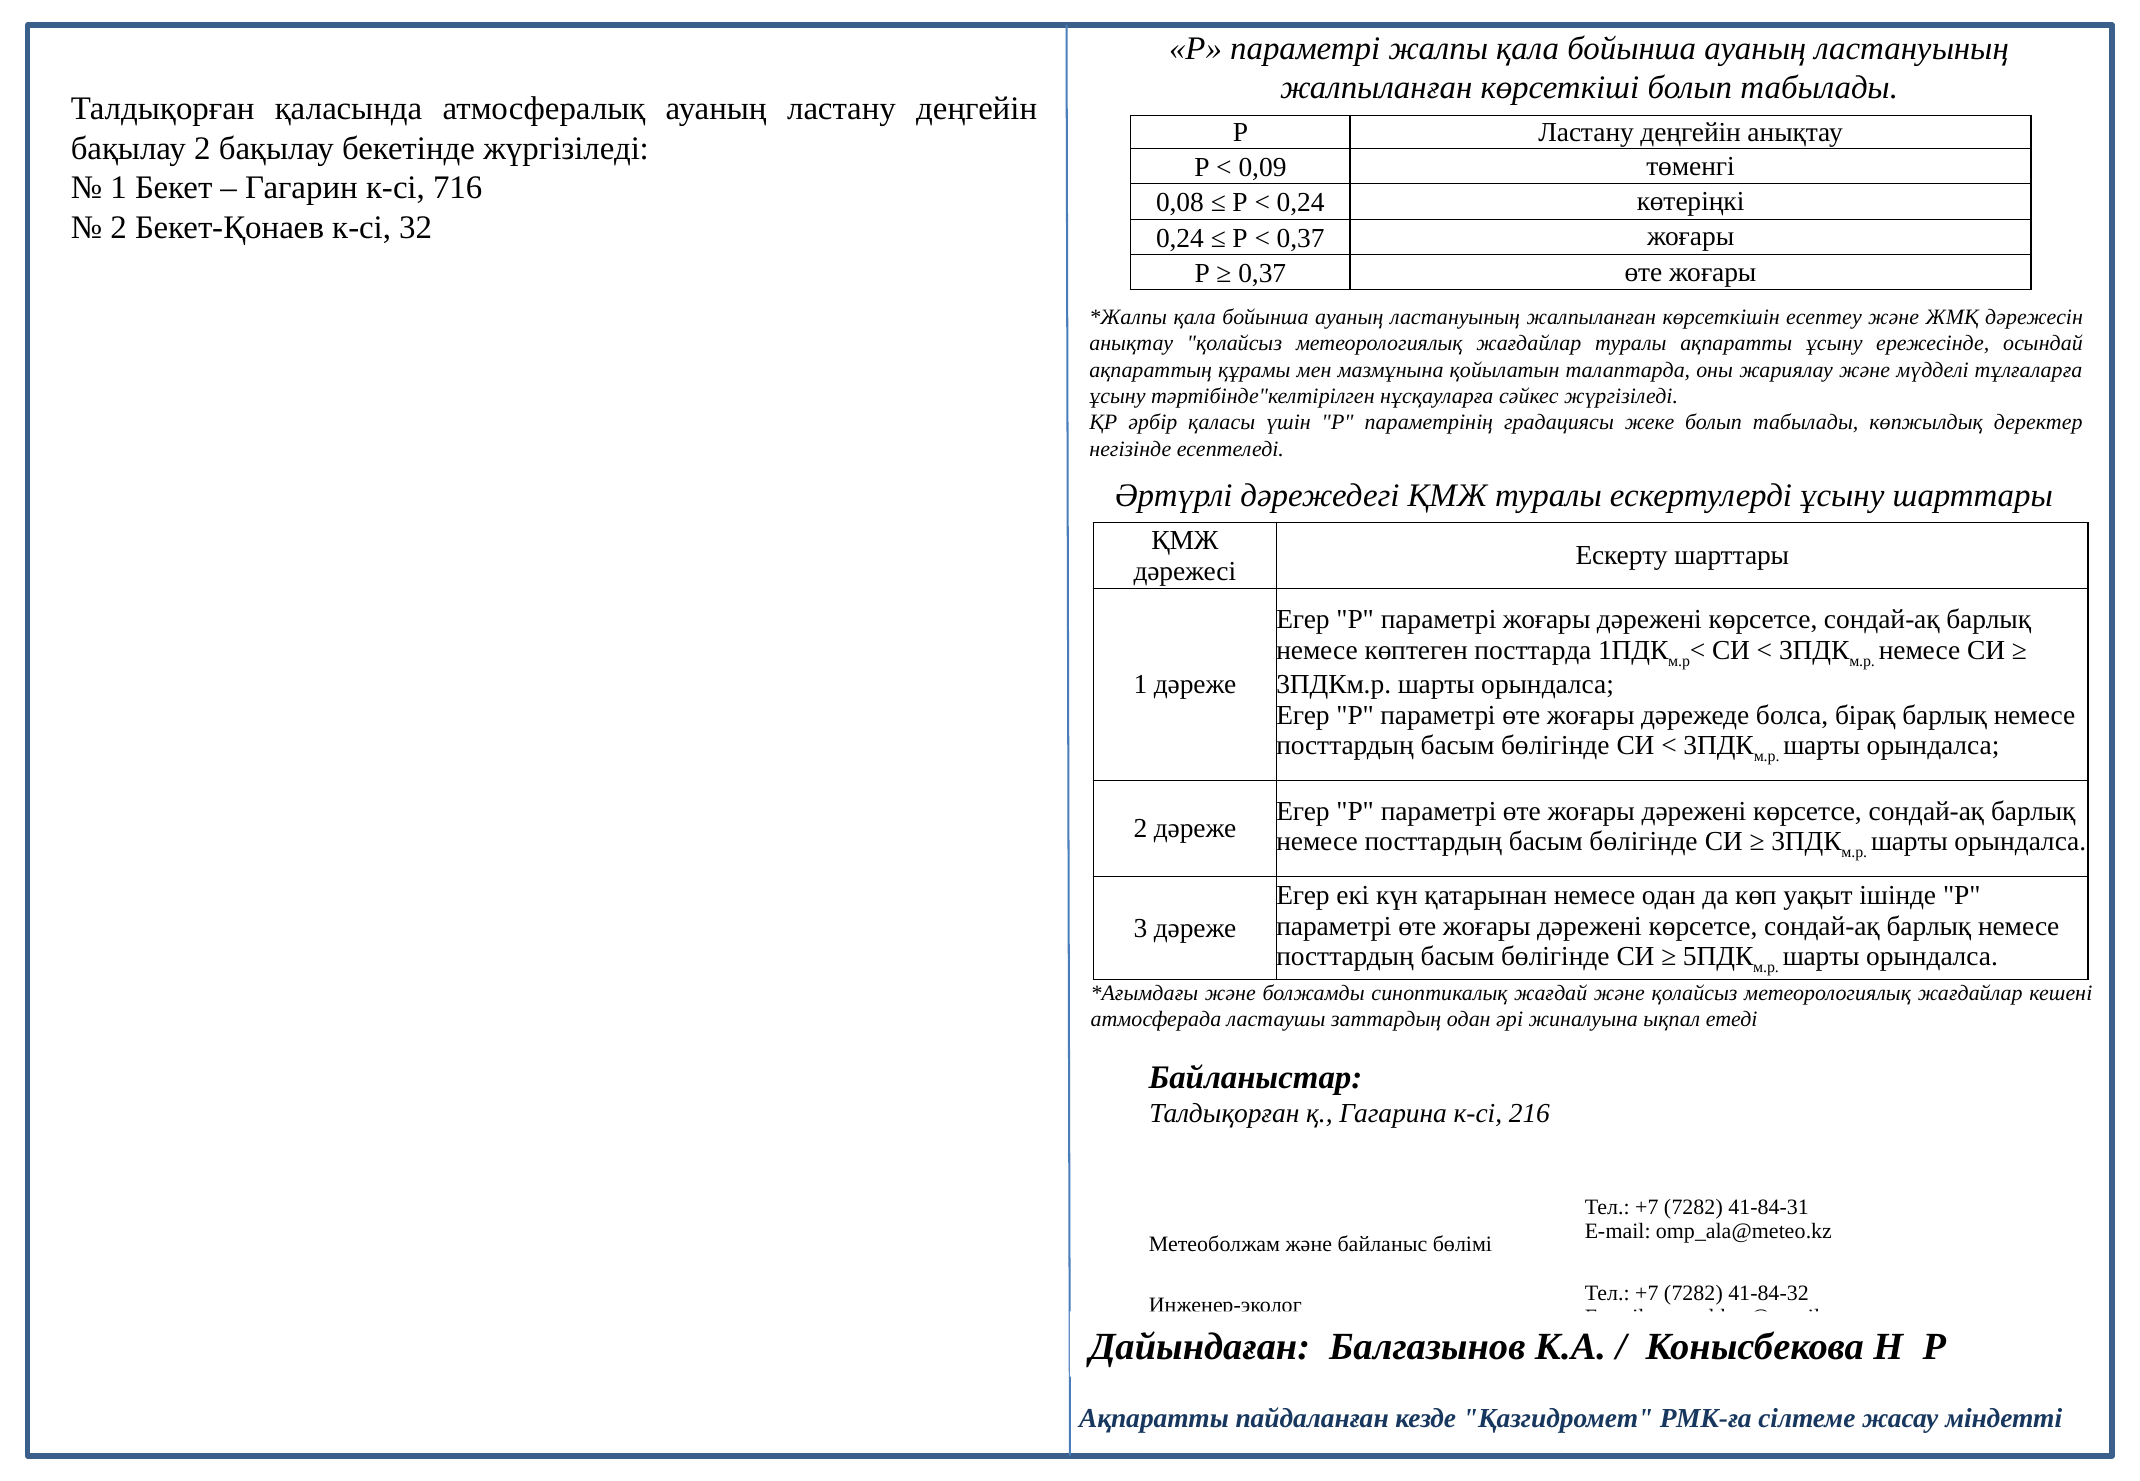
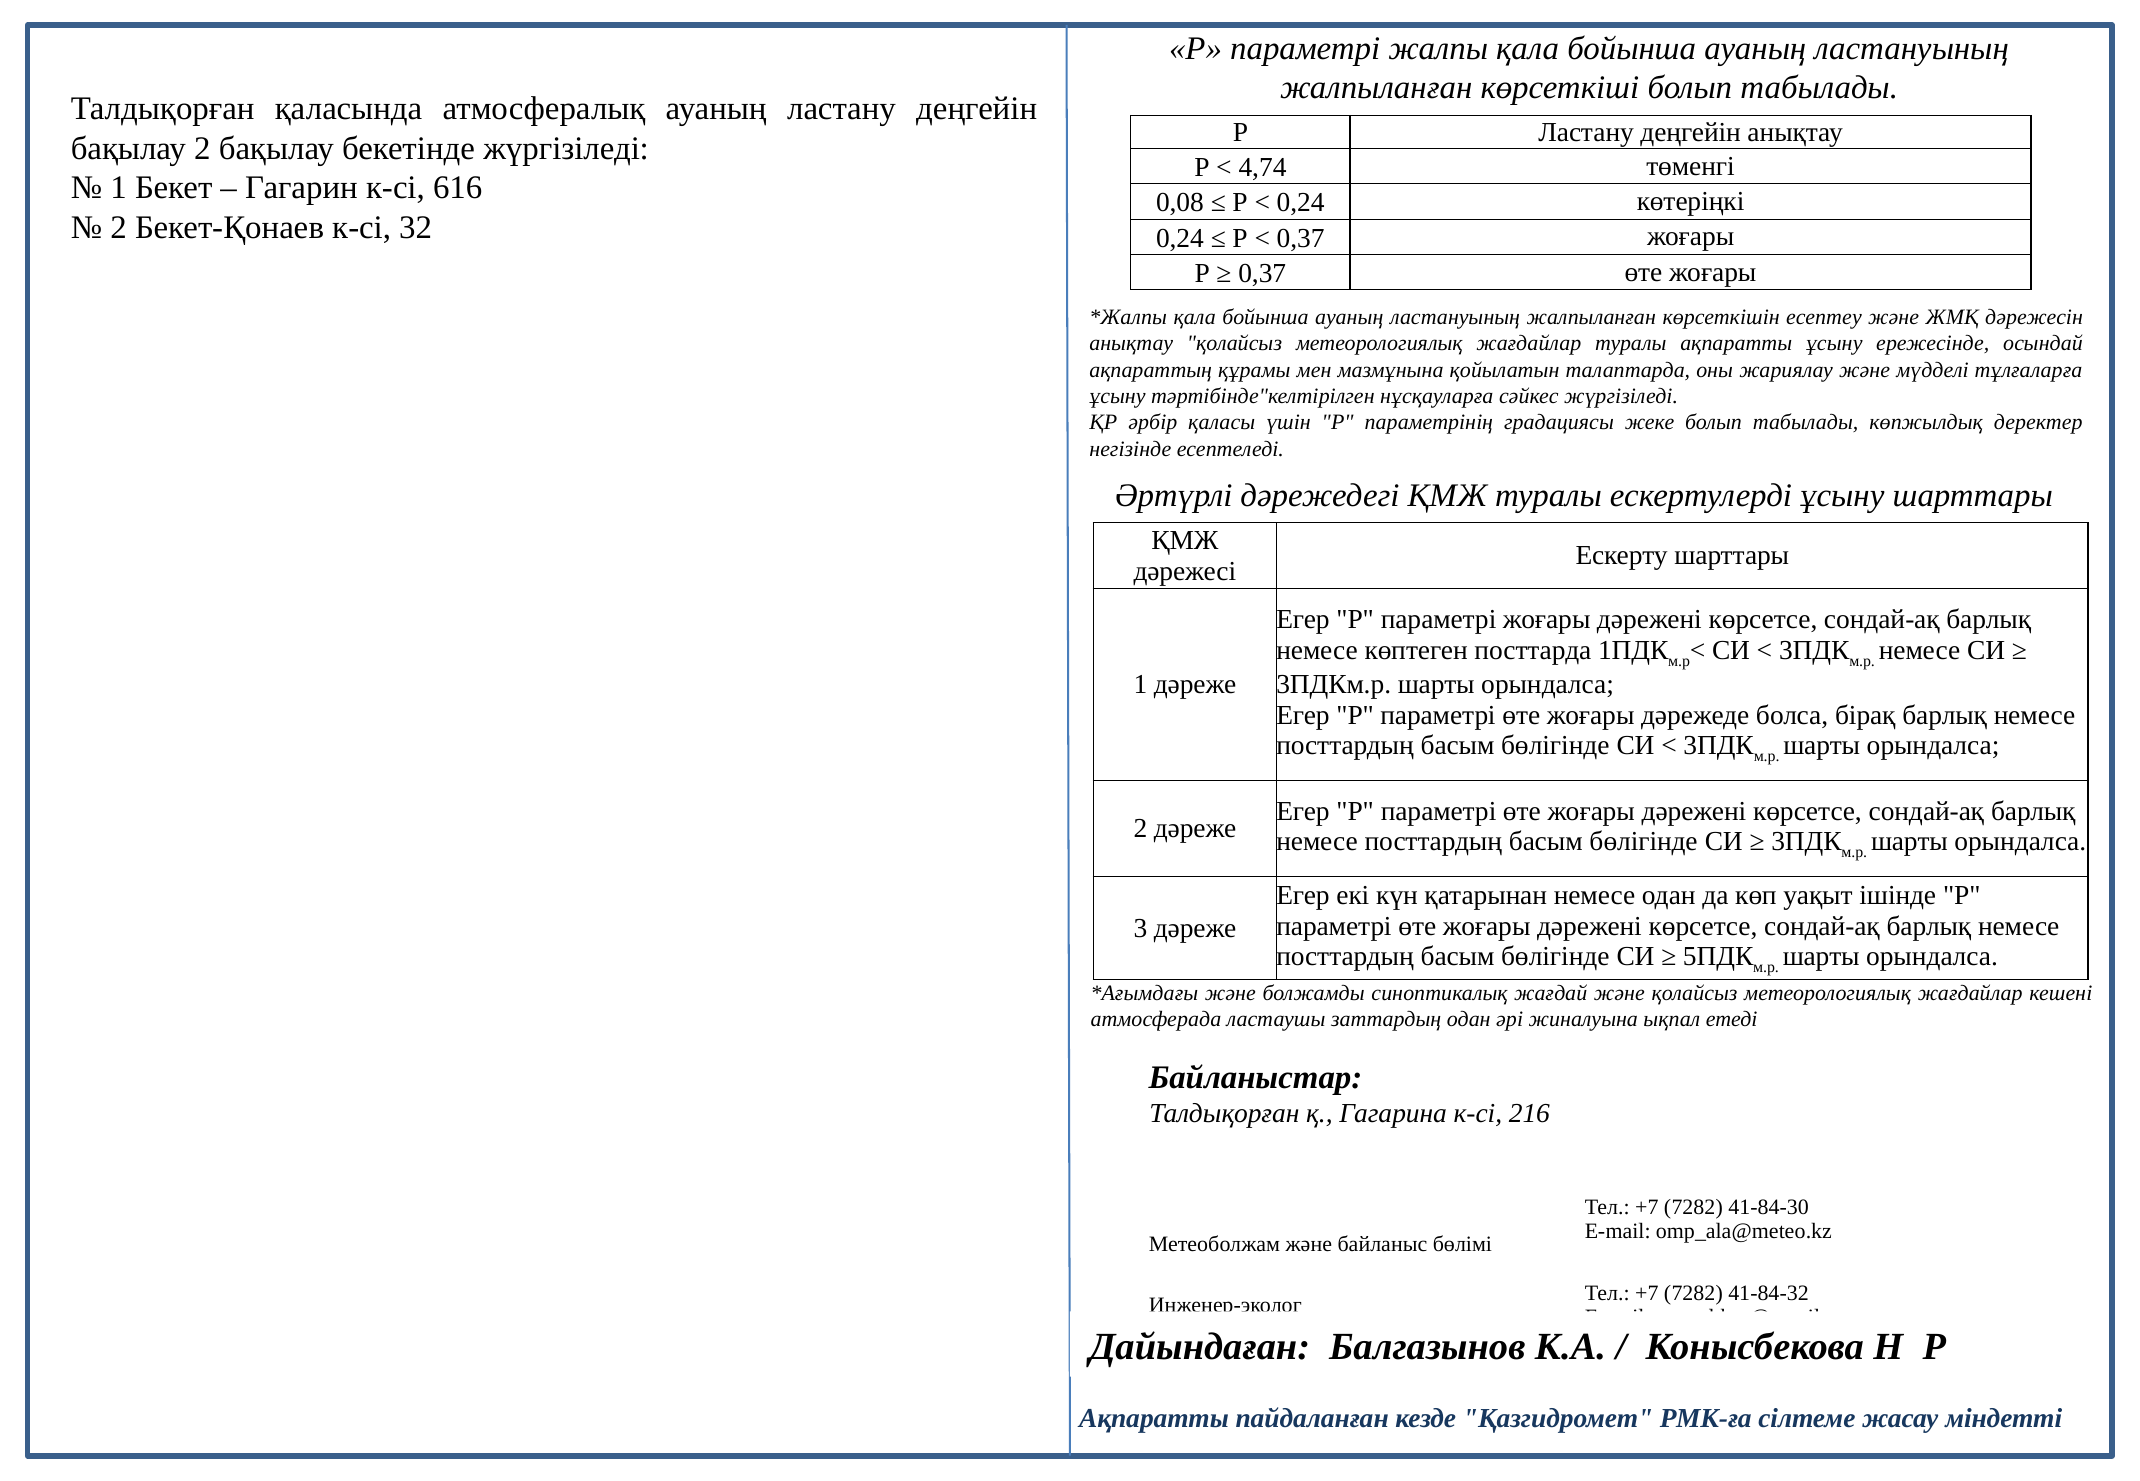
0,09: 0,09 -> 4,74
716: 716 -> 616
41-84-31: 41-84-31 -> 41-84-30
